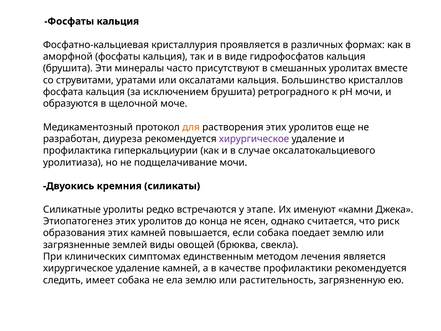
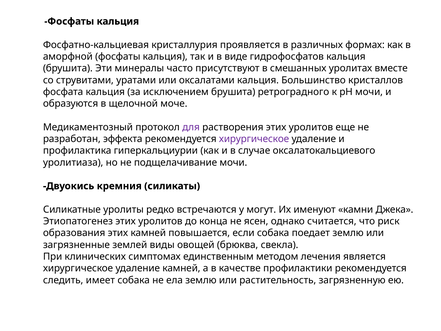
для colour: orange -> purple
диуреза: диуреза -> эффекта
этапе: этапе -> могут
